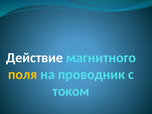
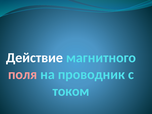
поля colour: yellow -> pink
